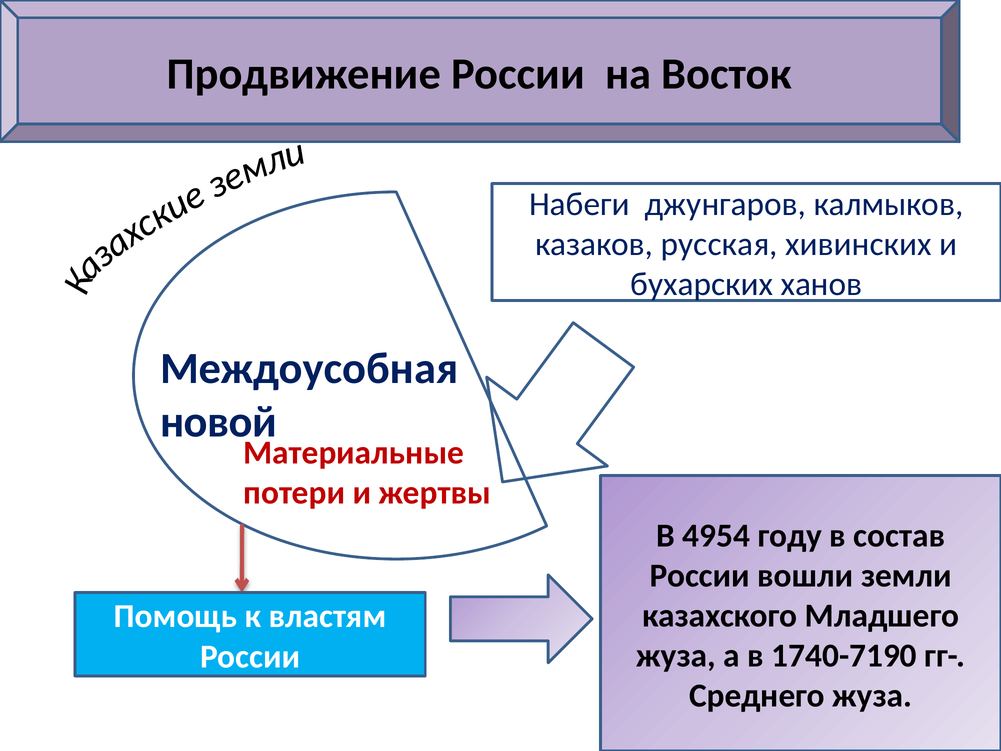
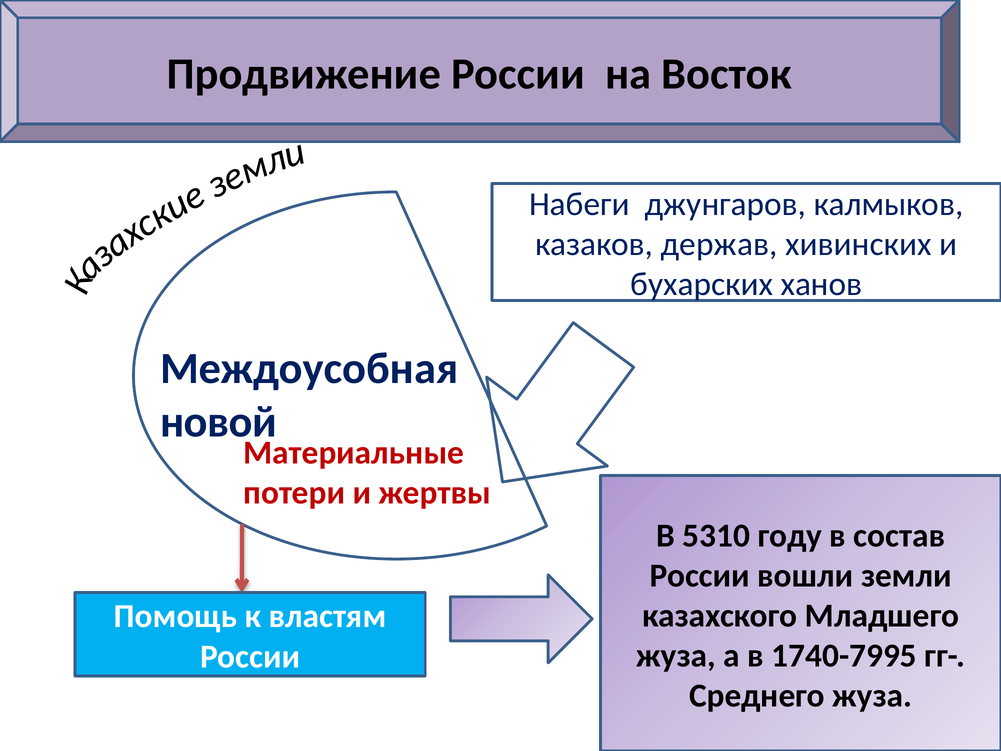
русская: русская -> держав
4954: 4954 -> 5310
1740-7190: 1740-7190 -> 1740-7995
